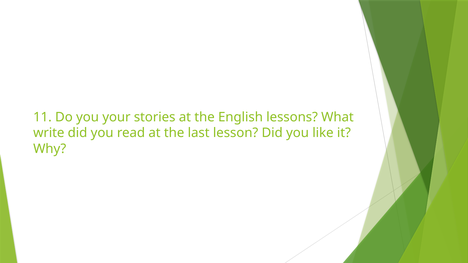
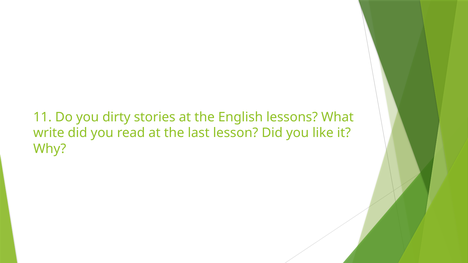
your: your -> dirty
